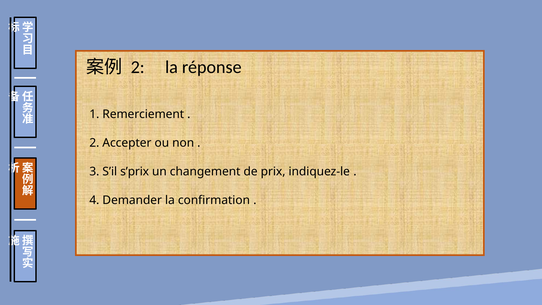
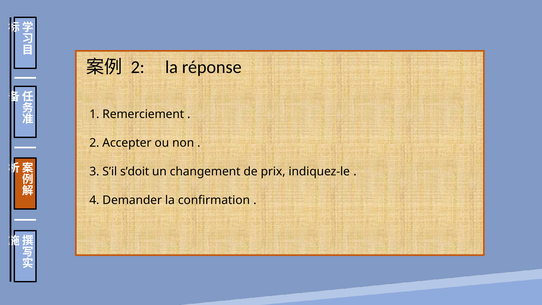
s’prix: s’prix -> s’doit
